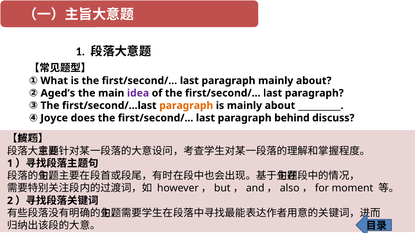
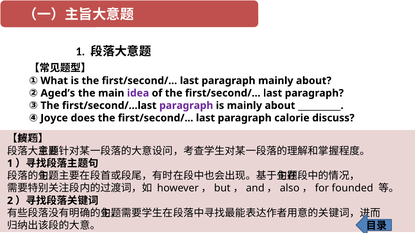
paragraph at (186, 106) colour: orange -> purple
behind: behind -> calorie
moment: moment -> founded
